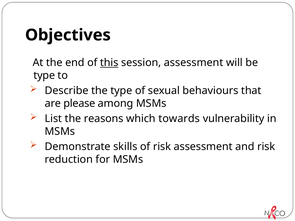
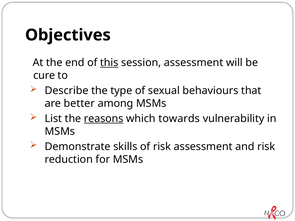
type at (44, 76): type -> cure
please: please -> better
reasons underline: none -> present
